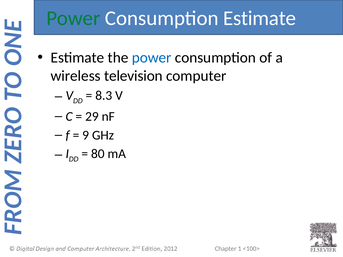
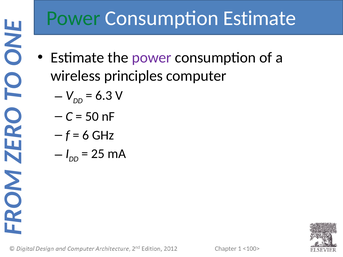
power at (152, 58) colour: blue -> purple
television: television -> principles
8.3: 8.3 -> 6.3
29: 29 -> 50
9: 9 -> 6
80: 80 -> 25
